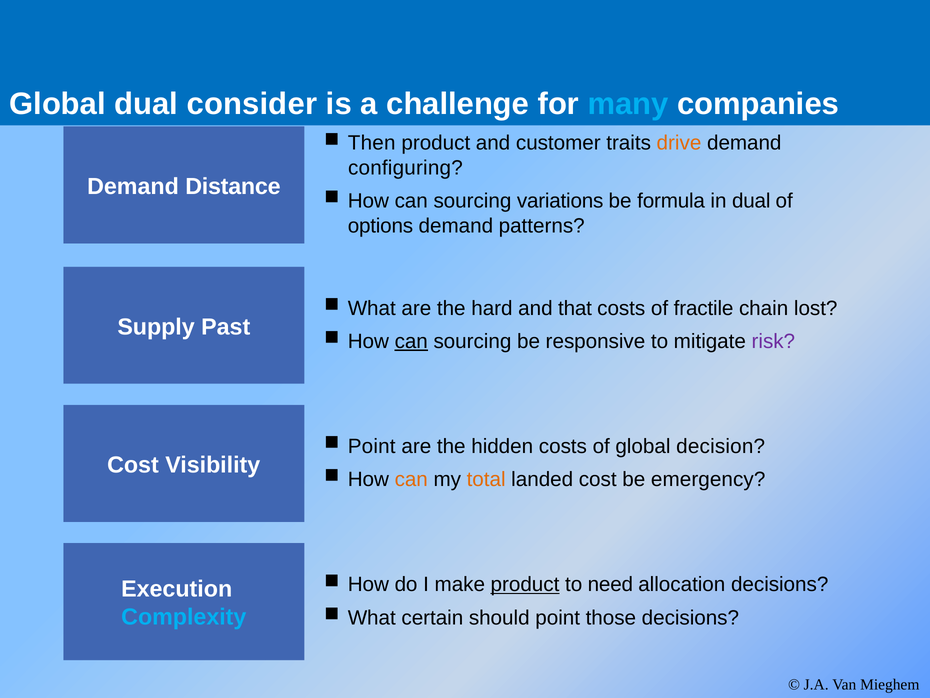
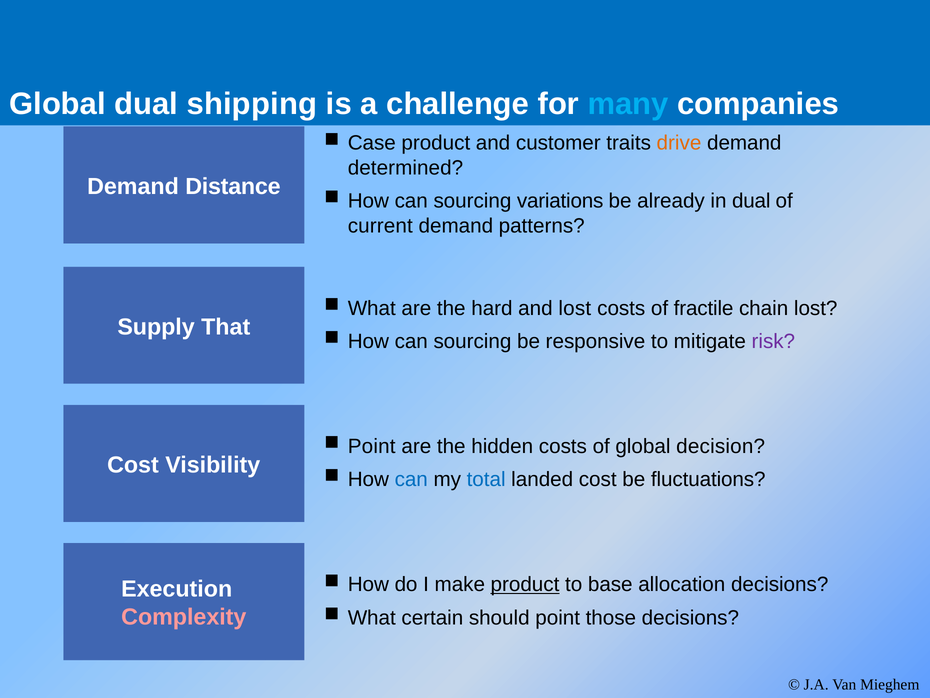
consider: consider -> shipping
Then: Then -> Case
configuring: configuring -> determined
formula: formula -> already
options: options -> current
and that: that -> lost
Past: Past -> That
can at (411, 341) underline: present -> none
can at (411, 479) colour: orange -> blue
total colour: orange -> blue
emergency: emergency -> fluctuations
need: need -> base
Complexity colour: light blue -> pink
